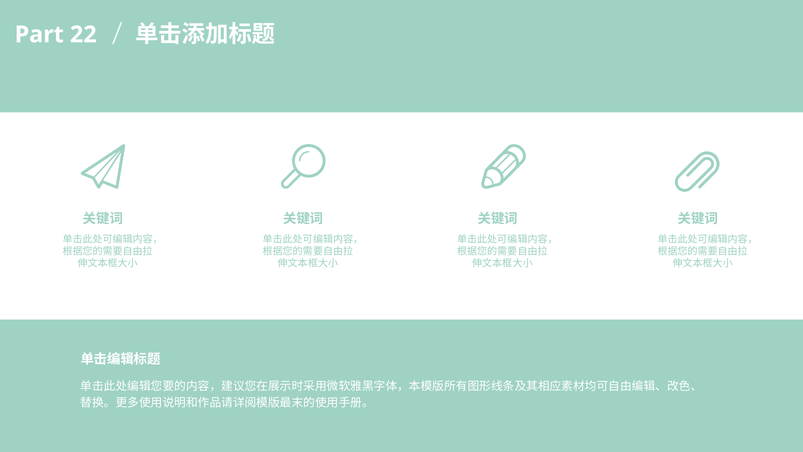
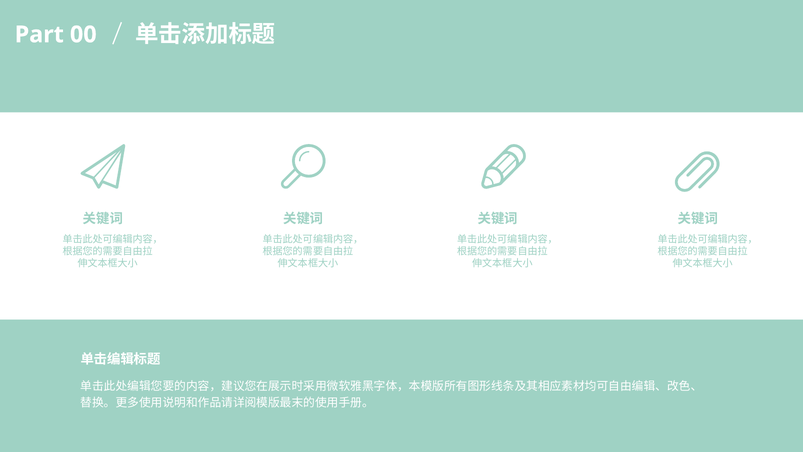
22: 22 -> 00
